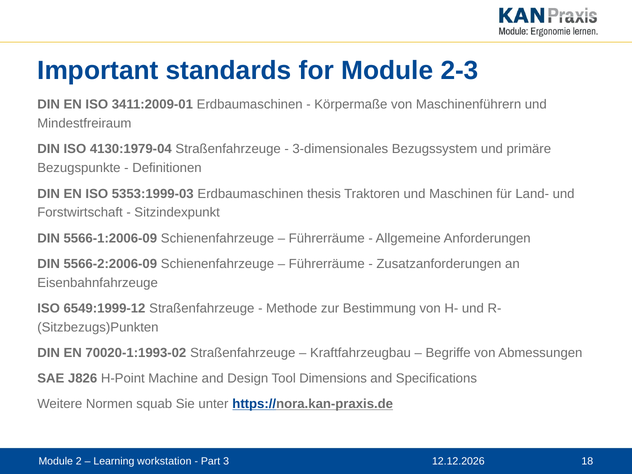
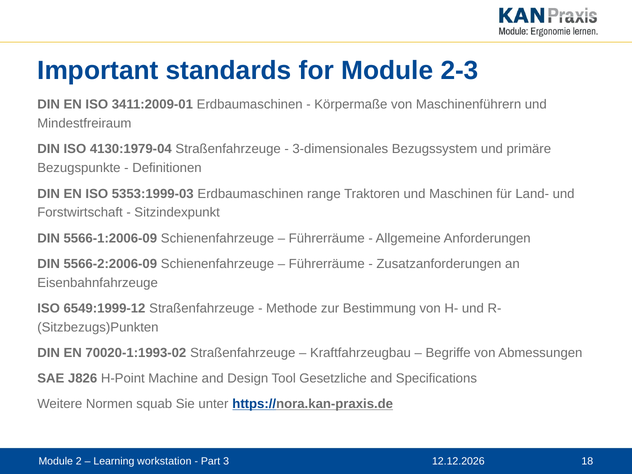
thesis: thesis -> range
Dimensions: Dimensions -> Gesetzliche
